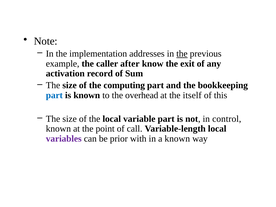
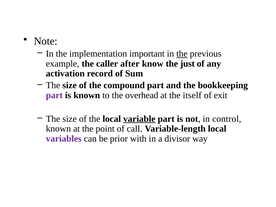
addresses: addresses -> important
exit: exit -> just
computing: computing -> compound
part at (54, 95) colour: blue -> purple
this: this -> exit
variable underline: none -> present
a known: known -> divisor
